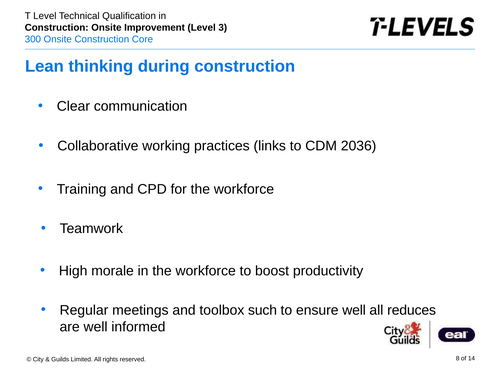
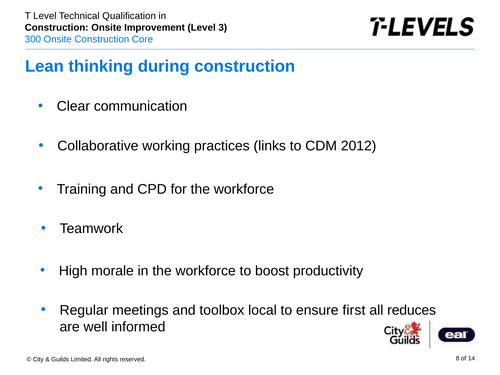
2036: 2036 -> 2012
such: such -> local
ensure well: well -> first
